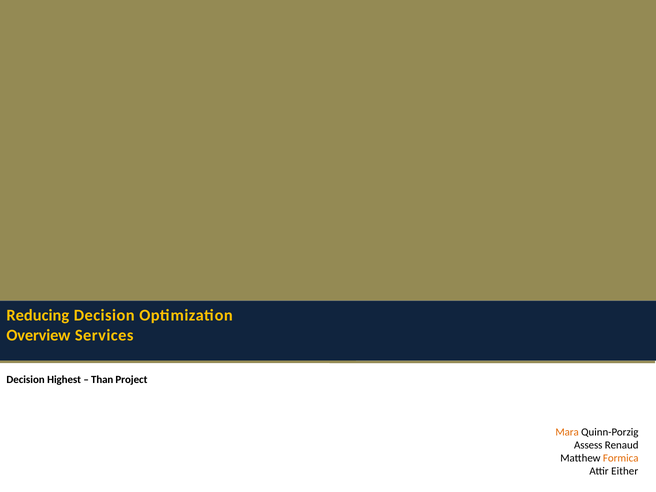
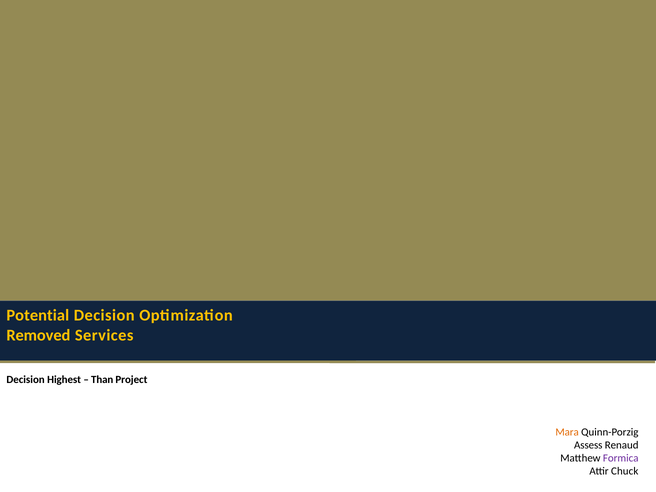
Reducing: Reducing -> Potential
Overview: Overview -> Removed
Formica colour: orange -> purple
Either: Either -> Chuck
